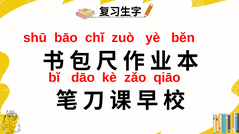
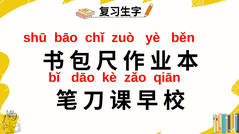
qiāo: qiāo -> qiān
